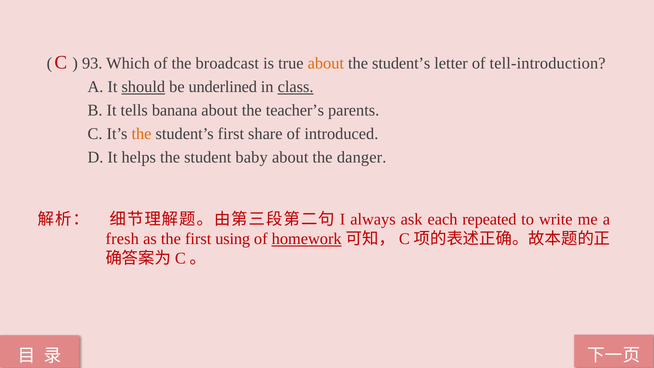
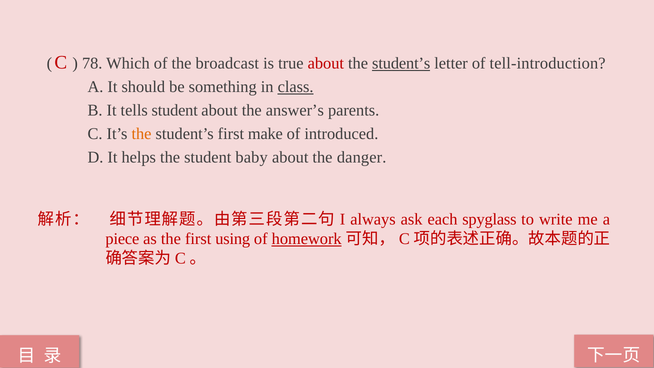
93: 93 -> 78
about at (326, 63) colour: orange -> red
student’s at (401, 63) underline: none -> present
should underline: present -> none
underlined: underlined -> something
tells banana: banana -> student
teacher’s: teacher’s -> answer’s
share: share -> make
repeated: repeated -> spyglass
fresh: fresh -> piece
